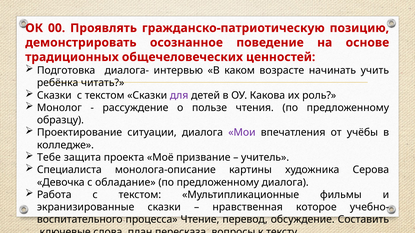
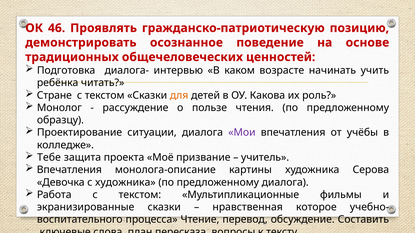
00: 00 -> 46
Сказки at (54, 95): Сказки -> Стране
для colour: purple -> orange
Специалиста at (69, 170): Специалиста -> Впечатления
с обладание: обладание -> художника
